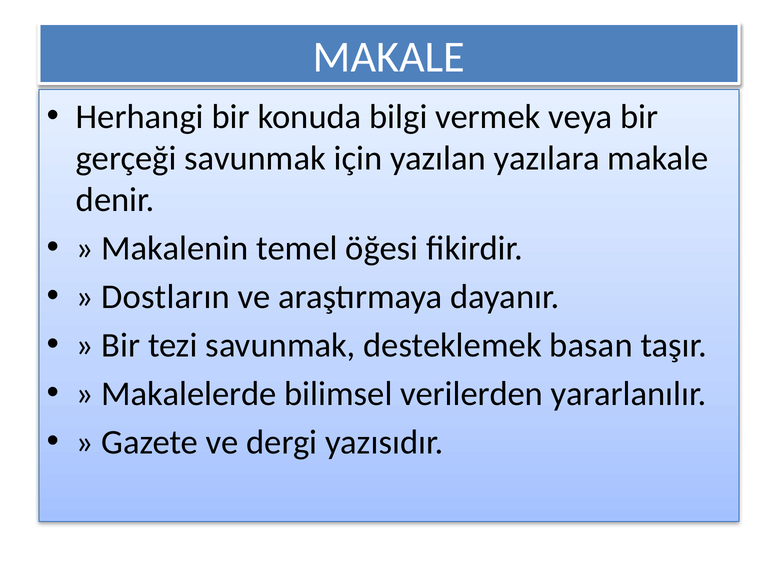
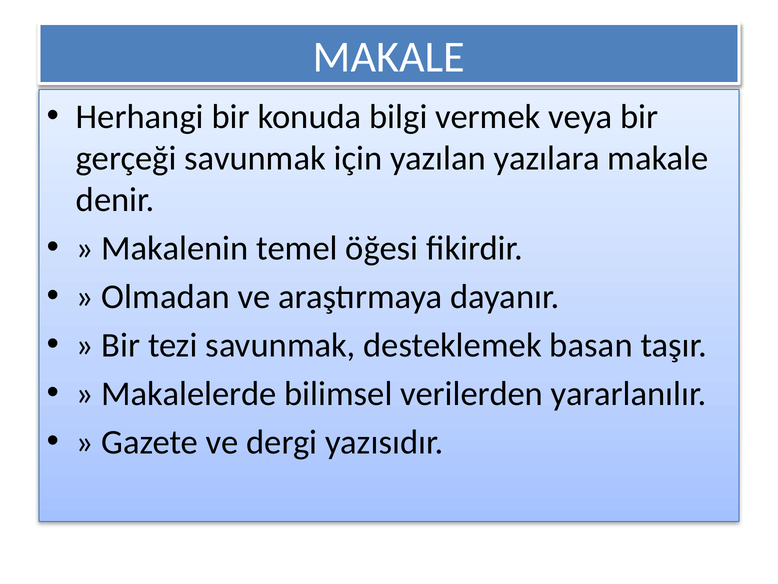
Dostların: Dostların -> Olmadan
